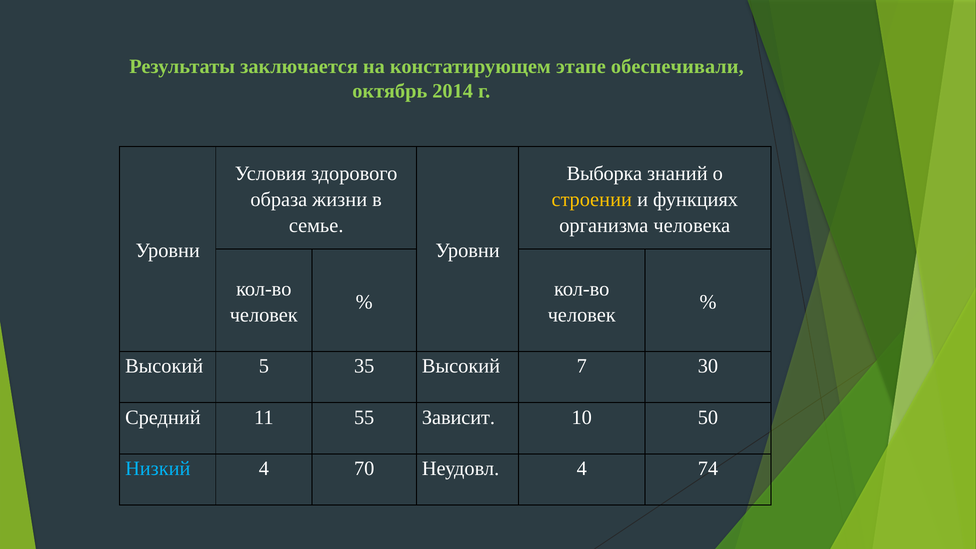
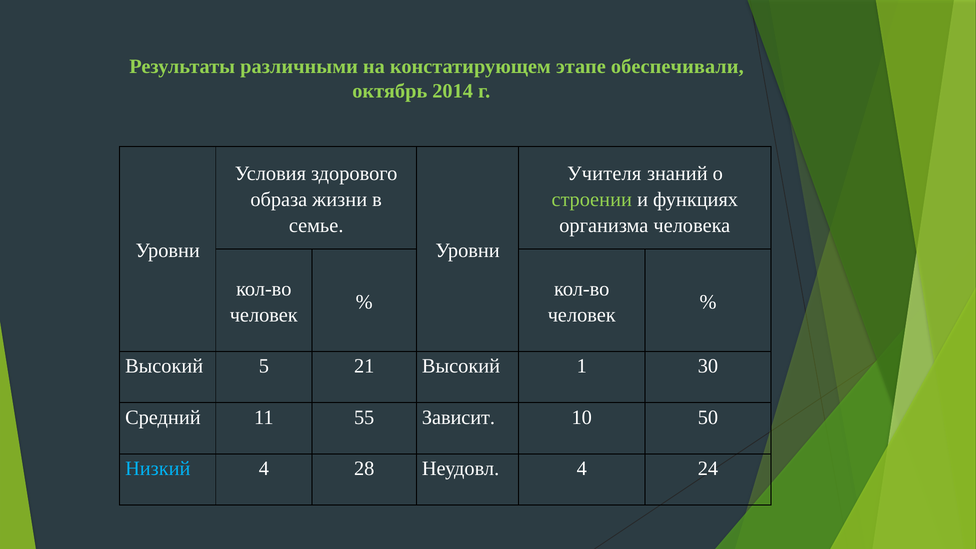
заключается: заключается -> различными
Выборка: Выборка -> Учителя
строении colour: yellow -> light green
35: 35 -> 21
7: 7 -> 1
70: 70 -> 28
74: 74 -> 24
